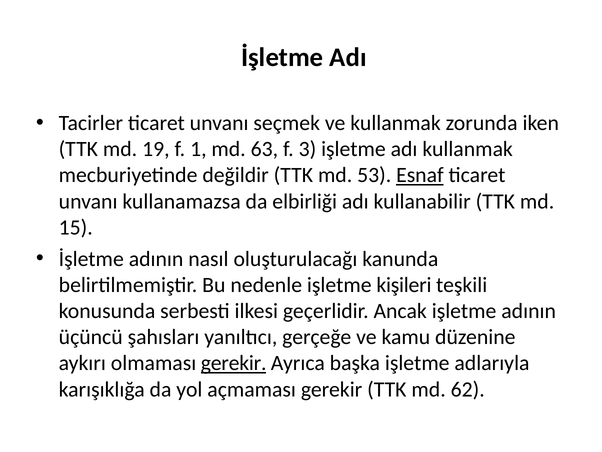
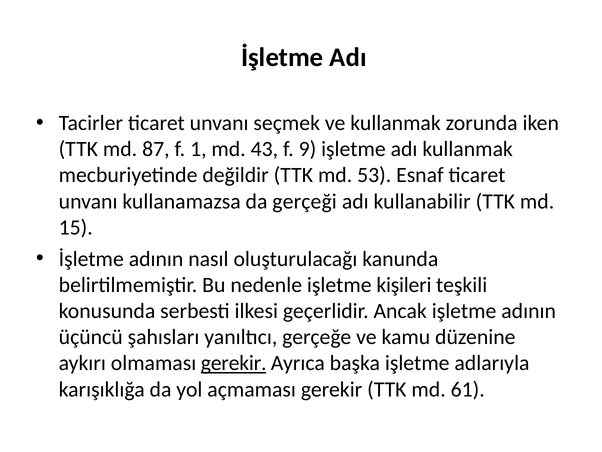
19: 19 -> 87
63: 63 -> 43
3: 3 -> 9
Esnaf underline: present -> none
elbirliği: elbirliği -> gerçeği
62: 62 -> 61
